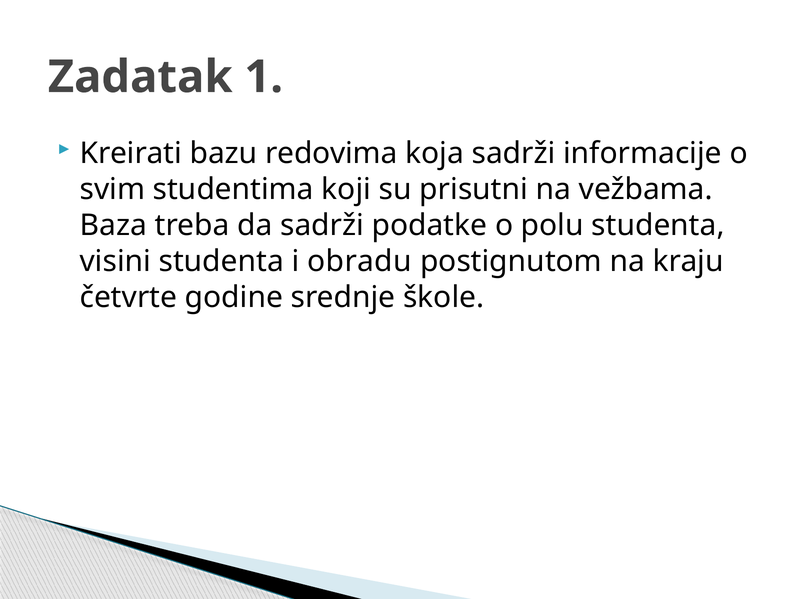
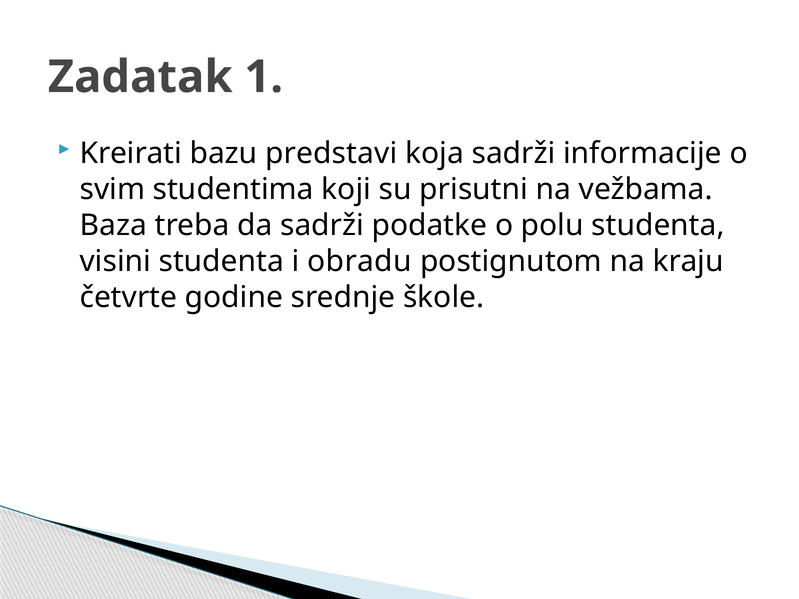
redovima: redovima -> predstavi
